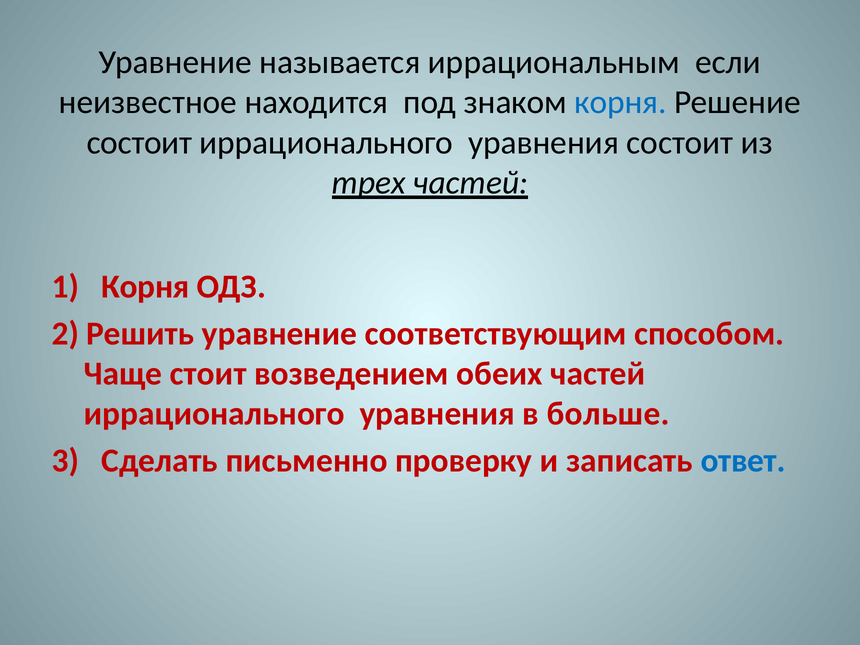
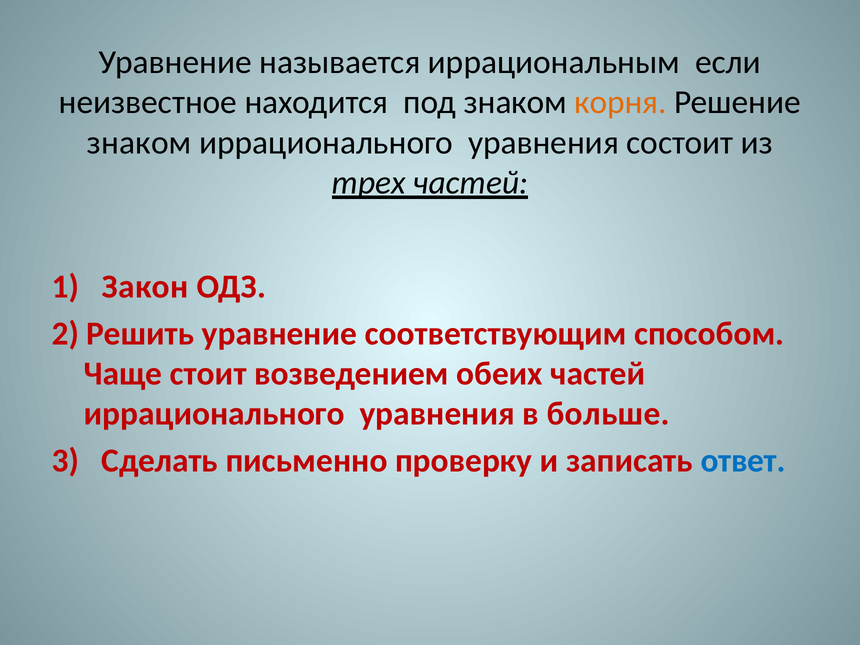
корня at (620, 102) colour: blue -> orange
состоит at (139, 143): состоит -> знаком
1 Корня: Корня -> Закон
